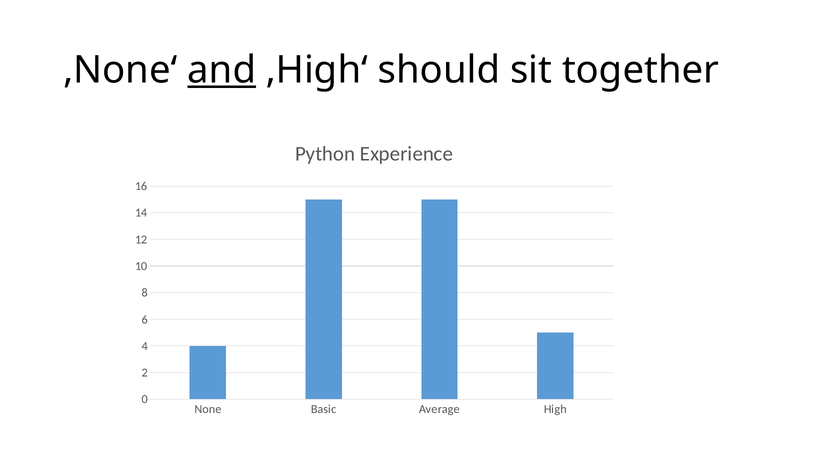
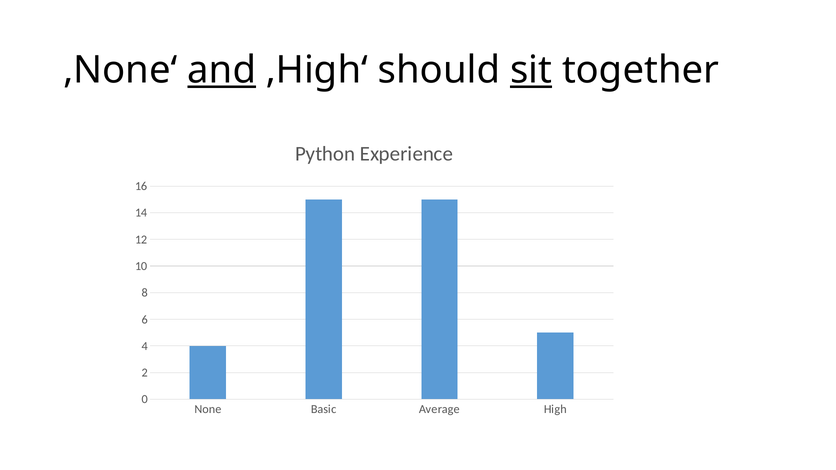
sit underline: none -> present
